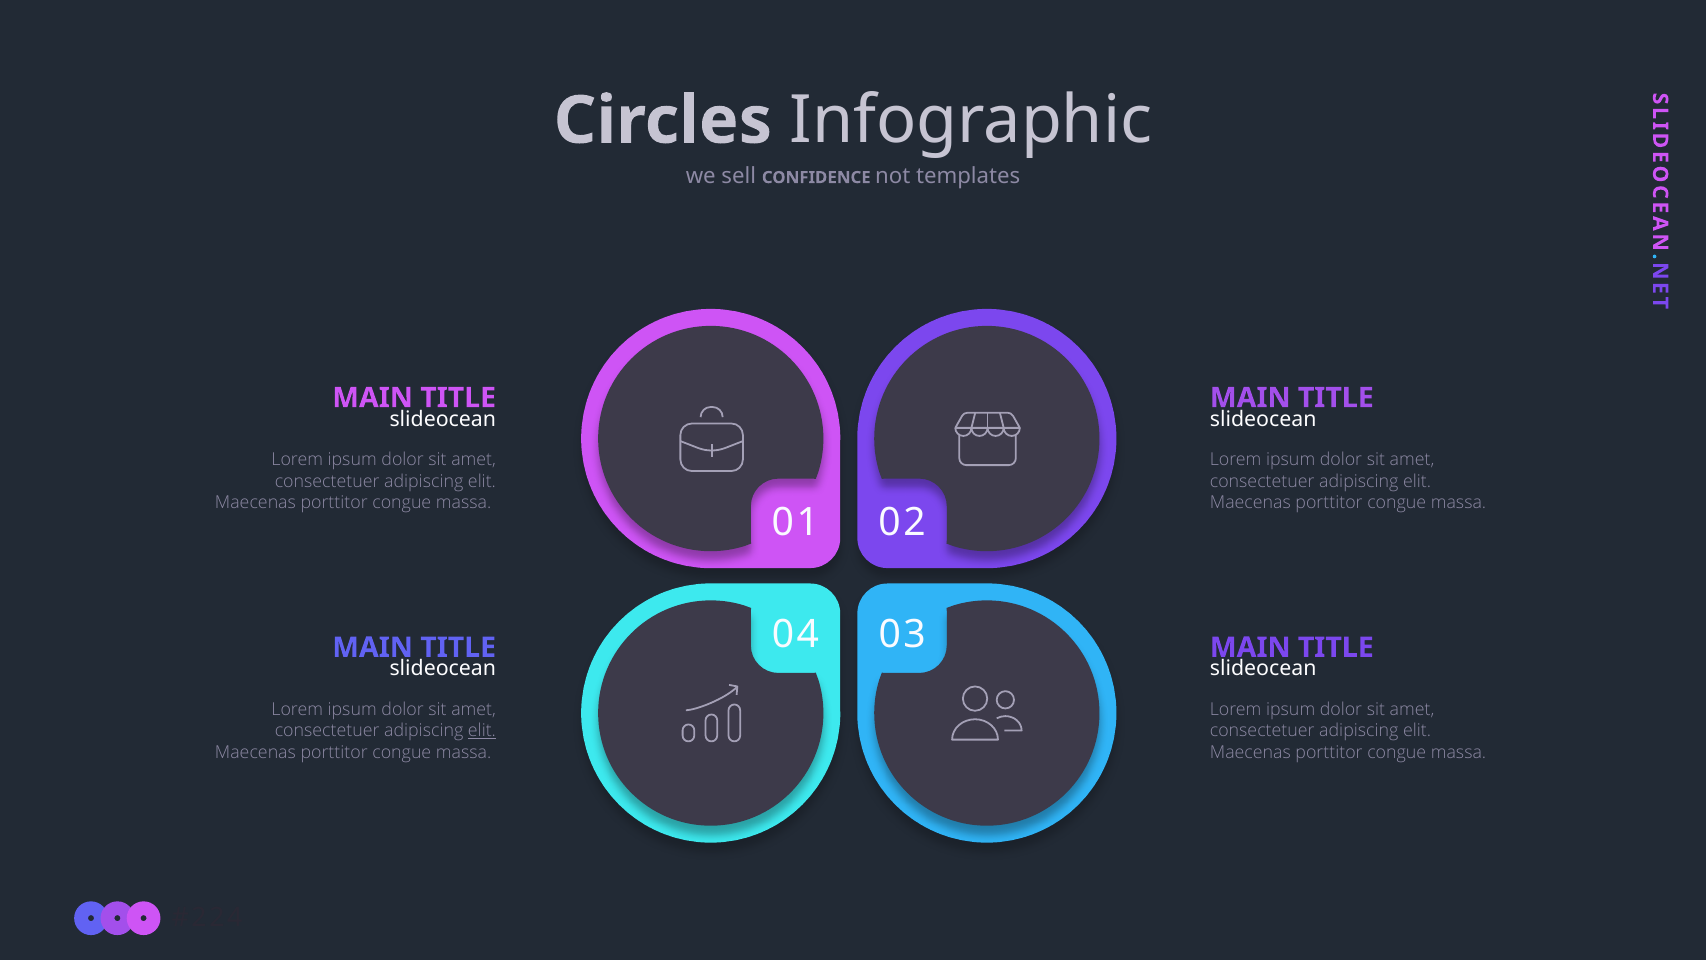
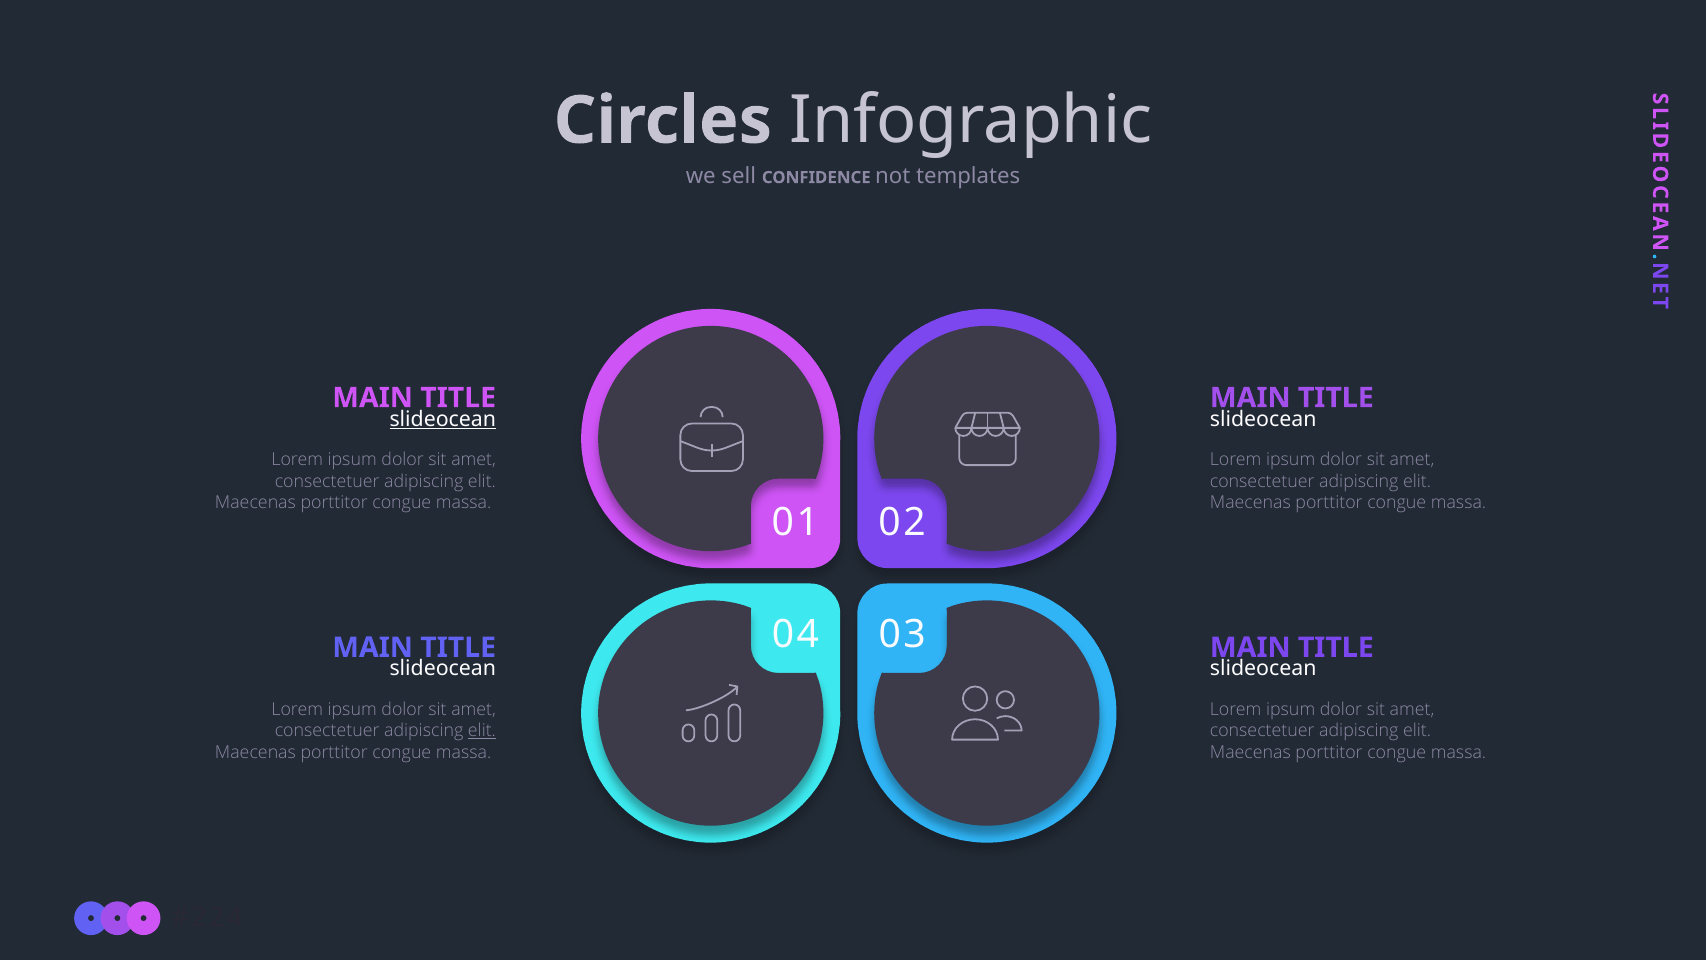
slideocean at (443, 419) underline: none -> present
